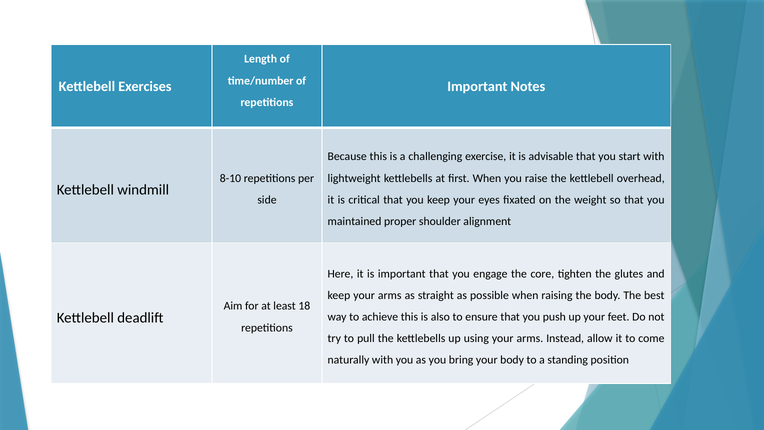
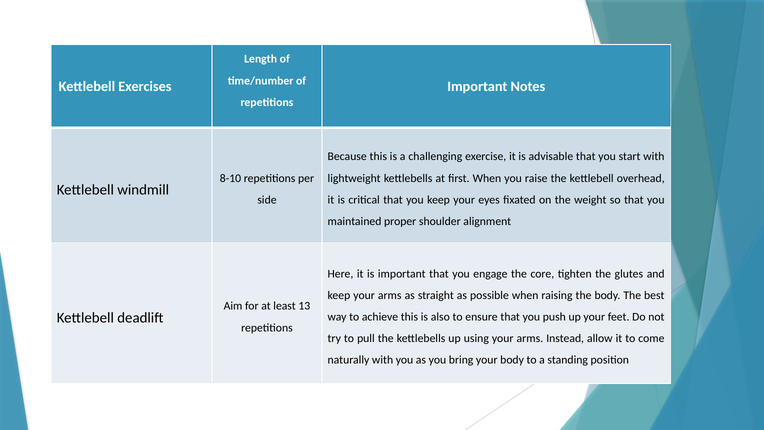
18: 18 -> 13
